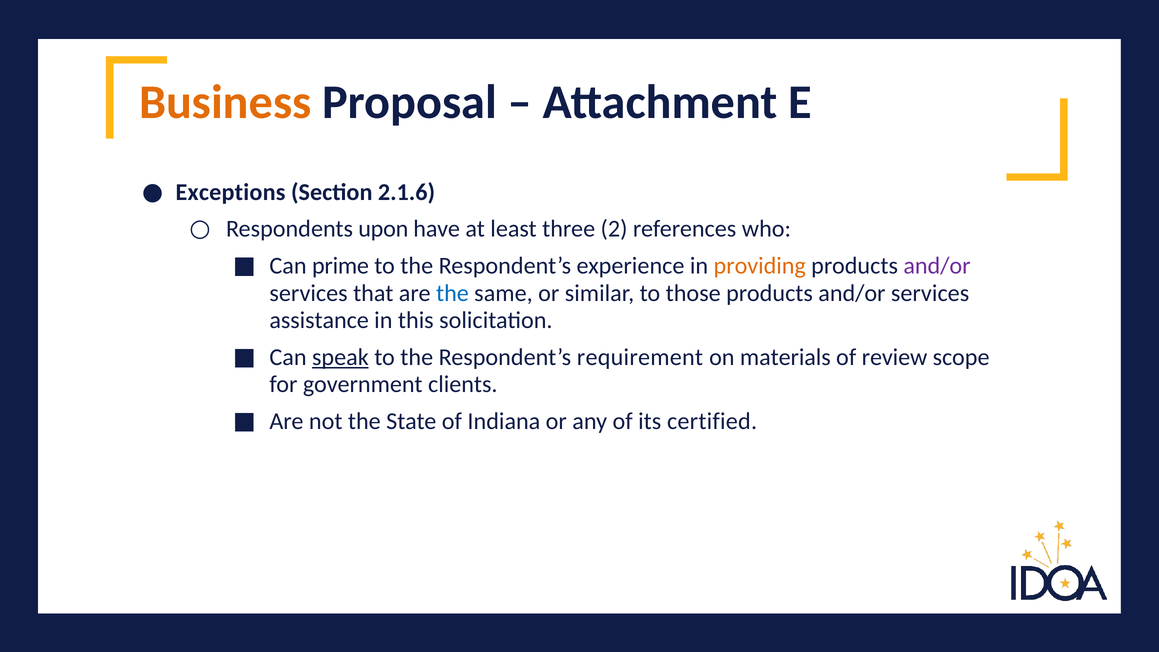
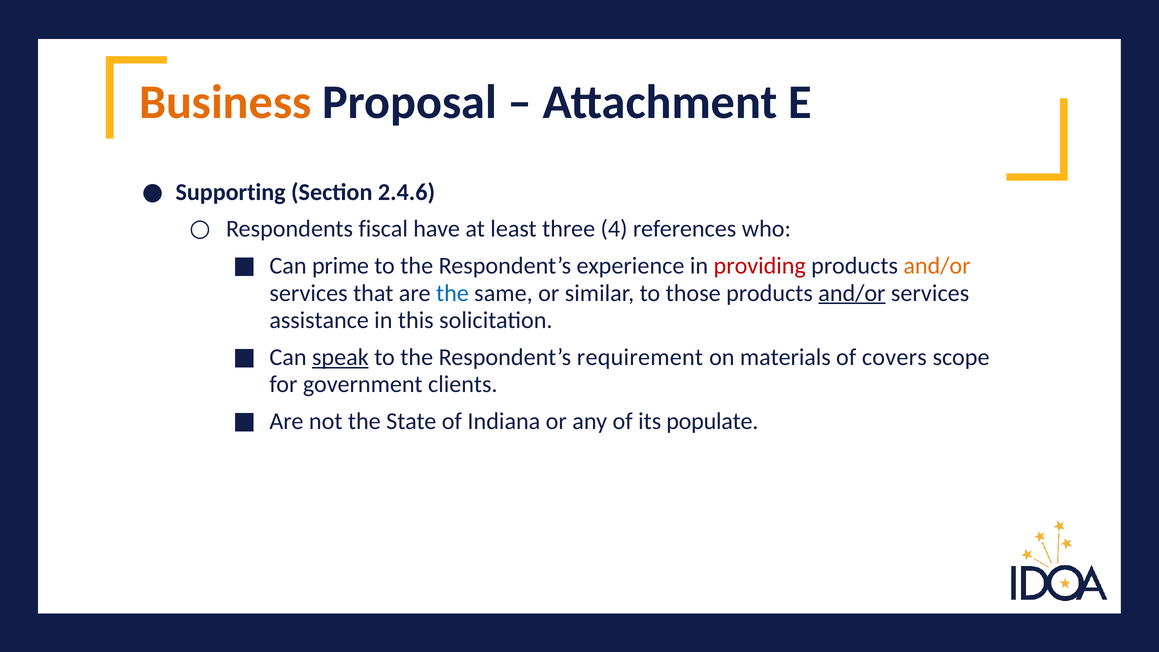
Exceptions: Exceptions -> Supporting
2.1.6: 2.1.6 -> 2.4.6
upon: upon -> fiscal
2: 2 -> 4
providing colour: orange -> red
and/or at (937, 266) colour: purple -> orange
and/or at (852, 293) underline: none -> present
review: review -> covers
certified: certified -> populate
